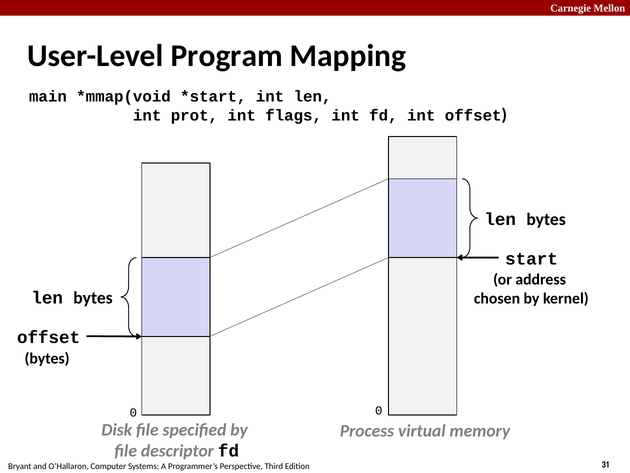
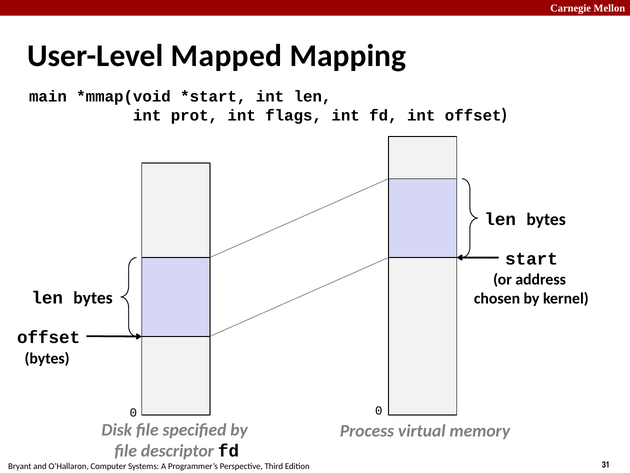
Program: Program -> Mapped
